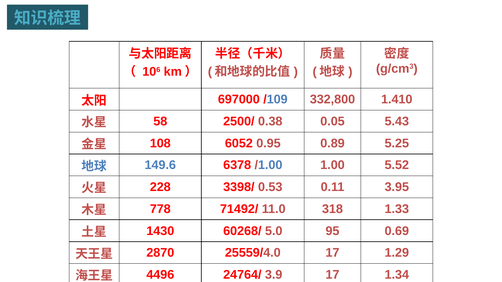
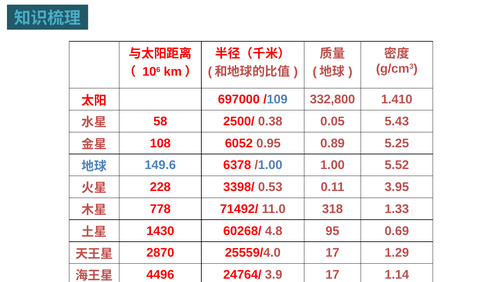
5.0: 5.0 -> 4.8
1.34: 1.34 -> 1.14
